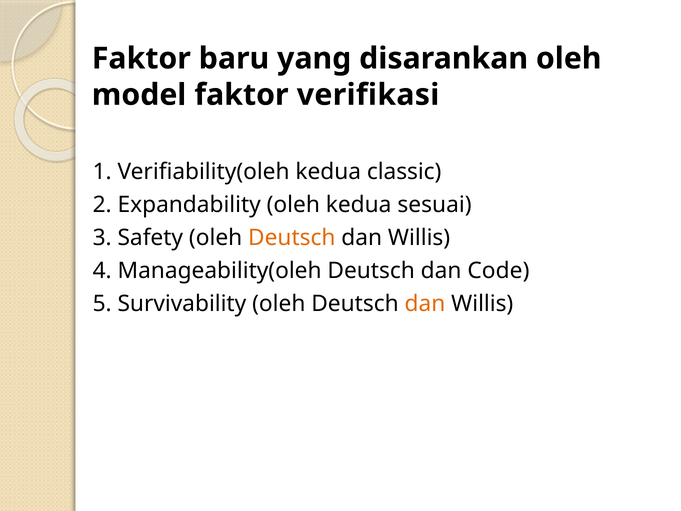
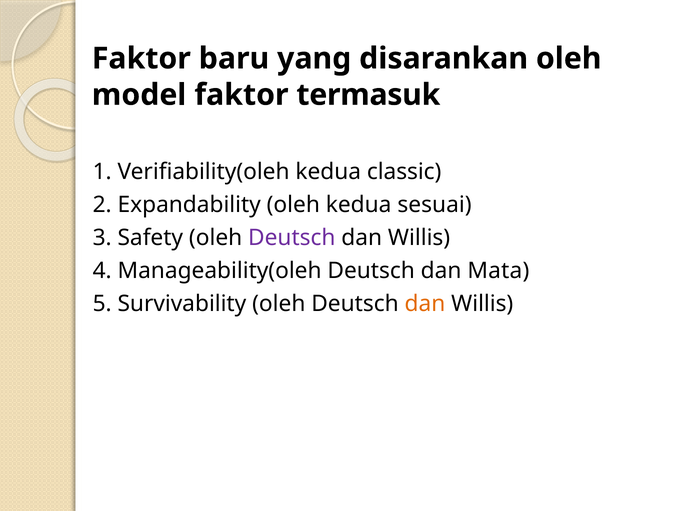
verifikasi: verifikasi -> termasuk
Deutsch at (292, 238) colour: orange -> purple
Code: Code -> Mata
